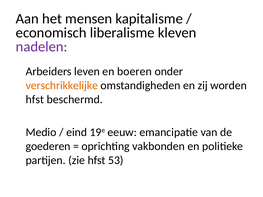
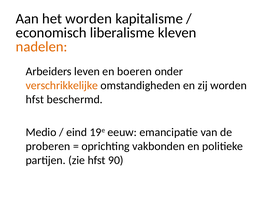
het mensen: mensen -> worden
nadelen colour: purple -> orange
goederen: goederen -> proberen
53: 53 -> 90
